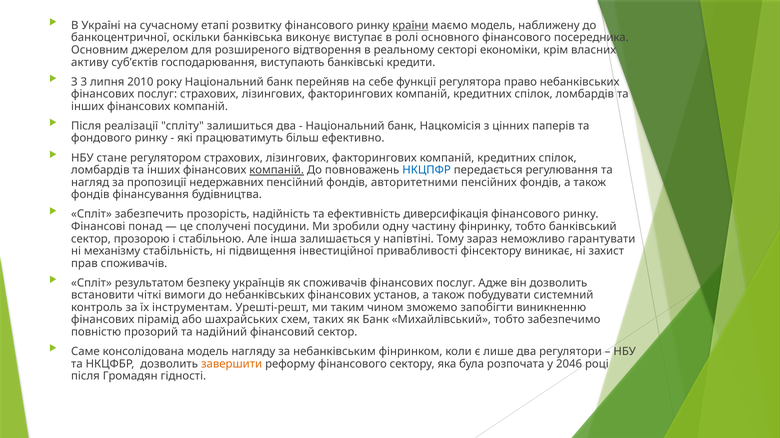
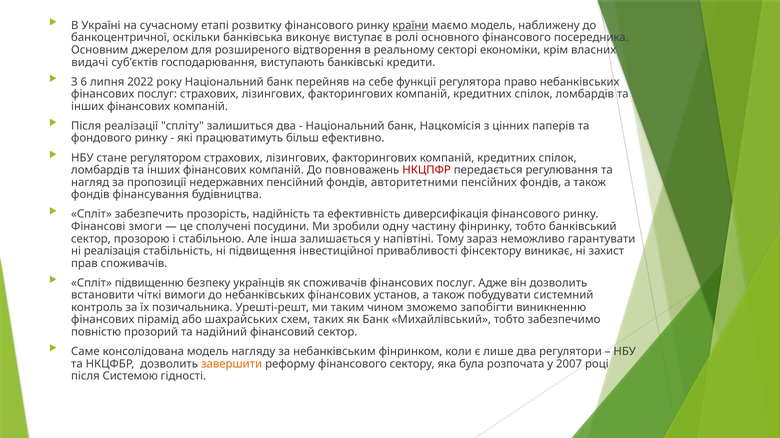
активу: активу -> видачі
3: 3 -> 6
2010: 2010 -> 2022
компаній at (277, 170) underline: present -> none
НКЦПФР colour: blue -> red
понад: понад -> змоги
механізму: механізму -> реалізація
результатом: результатом -> підвищенню
інструментам: інструментам -> позичальника
2046: 2046 -> 2007
Громадян: Громадян -> Системою
